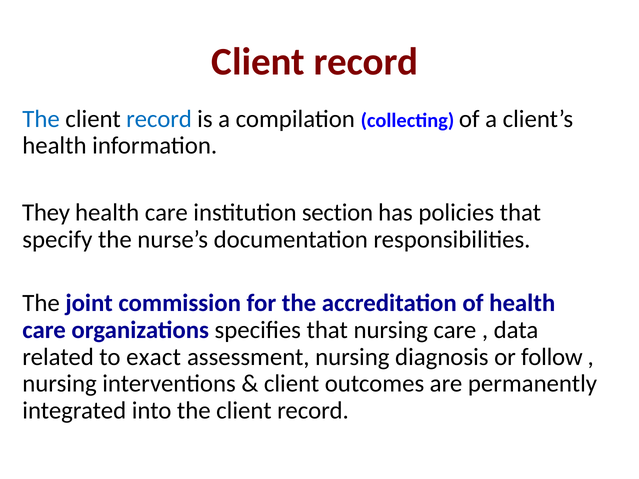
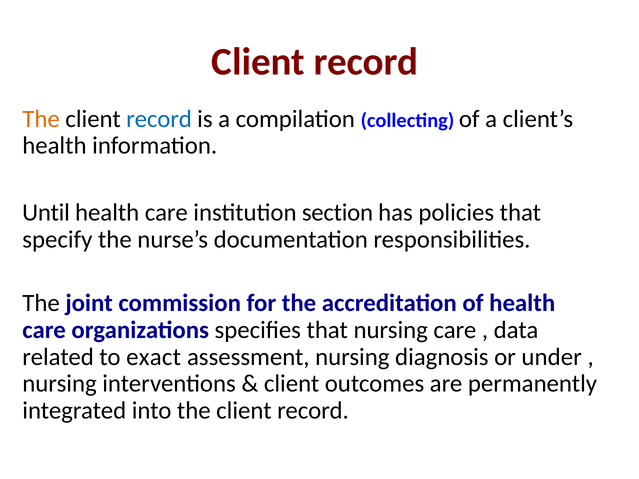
The at (41, 119) colour: blue -> orange
They: They -> Until
follow: follow -> under
